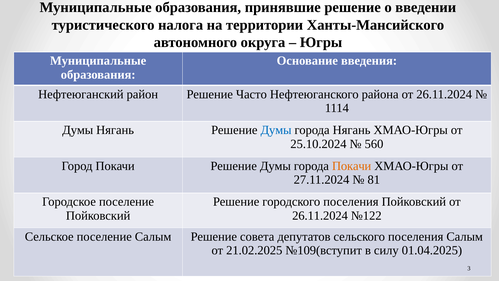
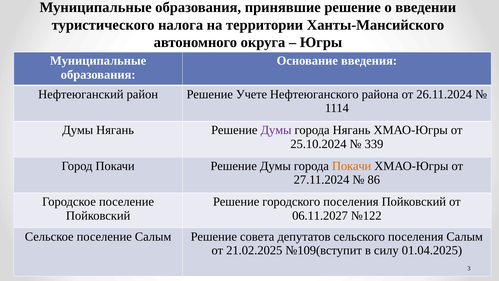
Часто: Часто -> Учете
Думы at (276, 130) colour: blue -> purple
560: 560 -> 339
81: 81 -> 86
26.11.2024 at (320, 215): 26.11.2024 -> 06.11.2027
